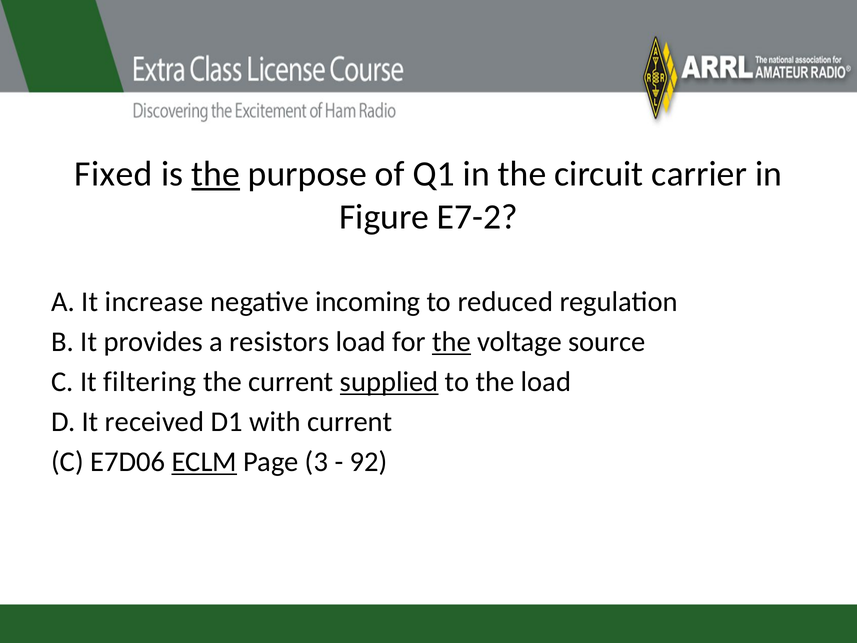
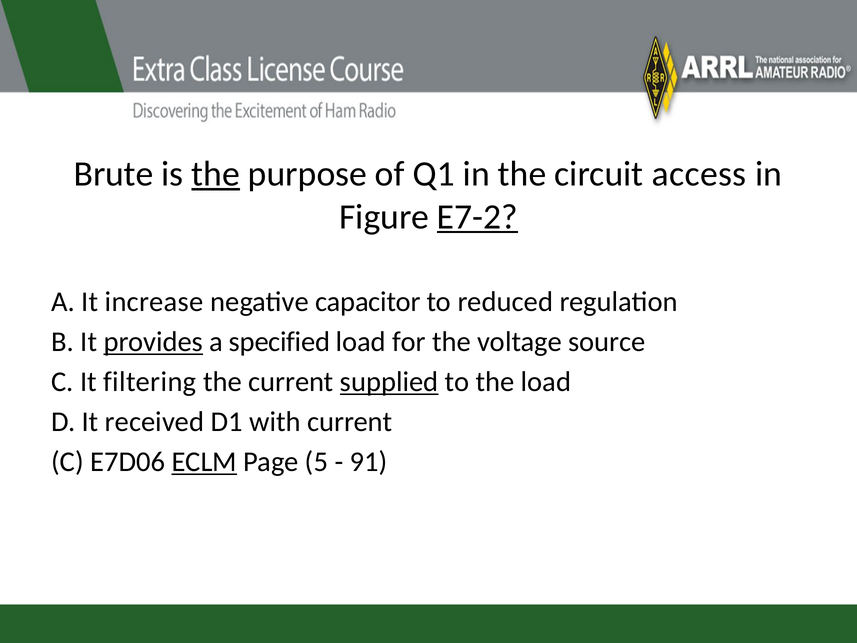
Fixed: Fixed -> Brute
carrier: carrier -> access
E7-2 underline: none -> present
incoming: incoming -> capacitor
provides underline: none -> present
resistors: resistors -> specified
the at (451, 342) underline: present -> none
3: 3 -> 5
92: 92 -> 91
